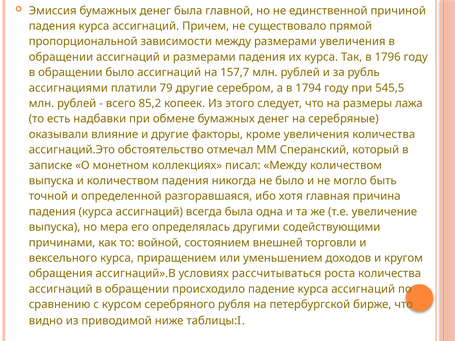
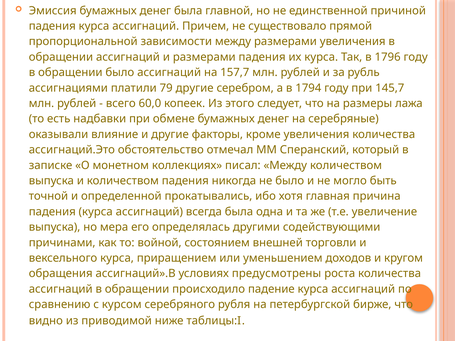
545,5: 545,5 -> 145,7
85,2: 85,2 -> 60,0
разгоравшаяся: разгоравшаяся -> прокатывались
рассчитываться: рассчитываться -> предусмотрены
